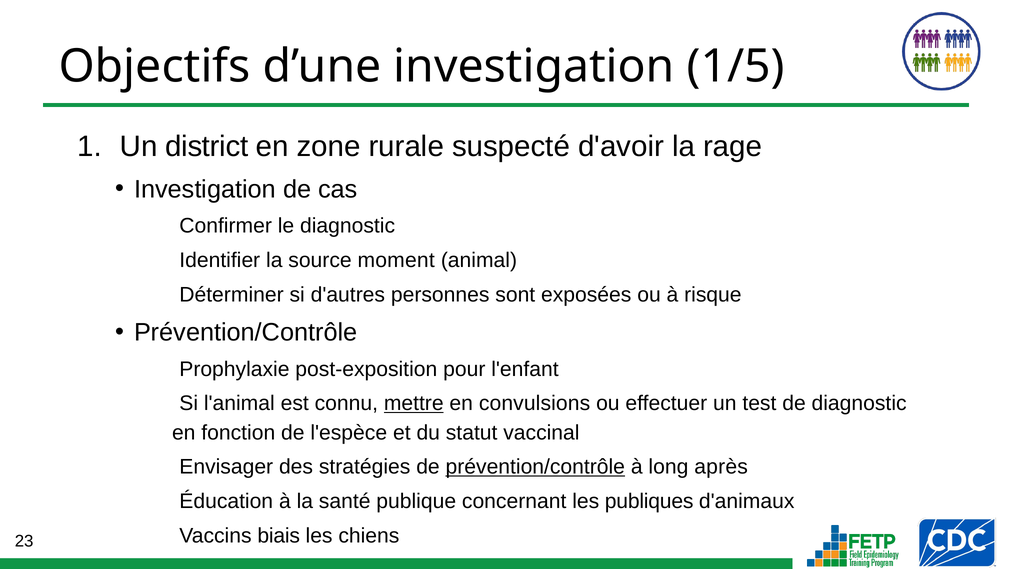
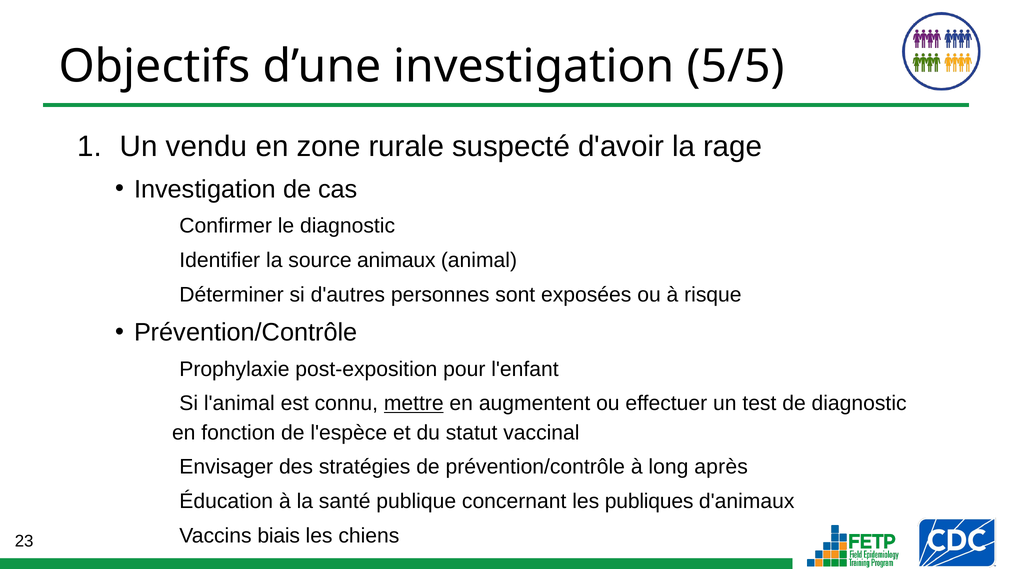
1/5: 1/5 -> 5/5
district: district -> vendu
moment: moment -> animaux
convulsions: convulsions -> augmentent
prévention/contrôle at (535, 467) underline: present -> none
